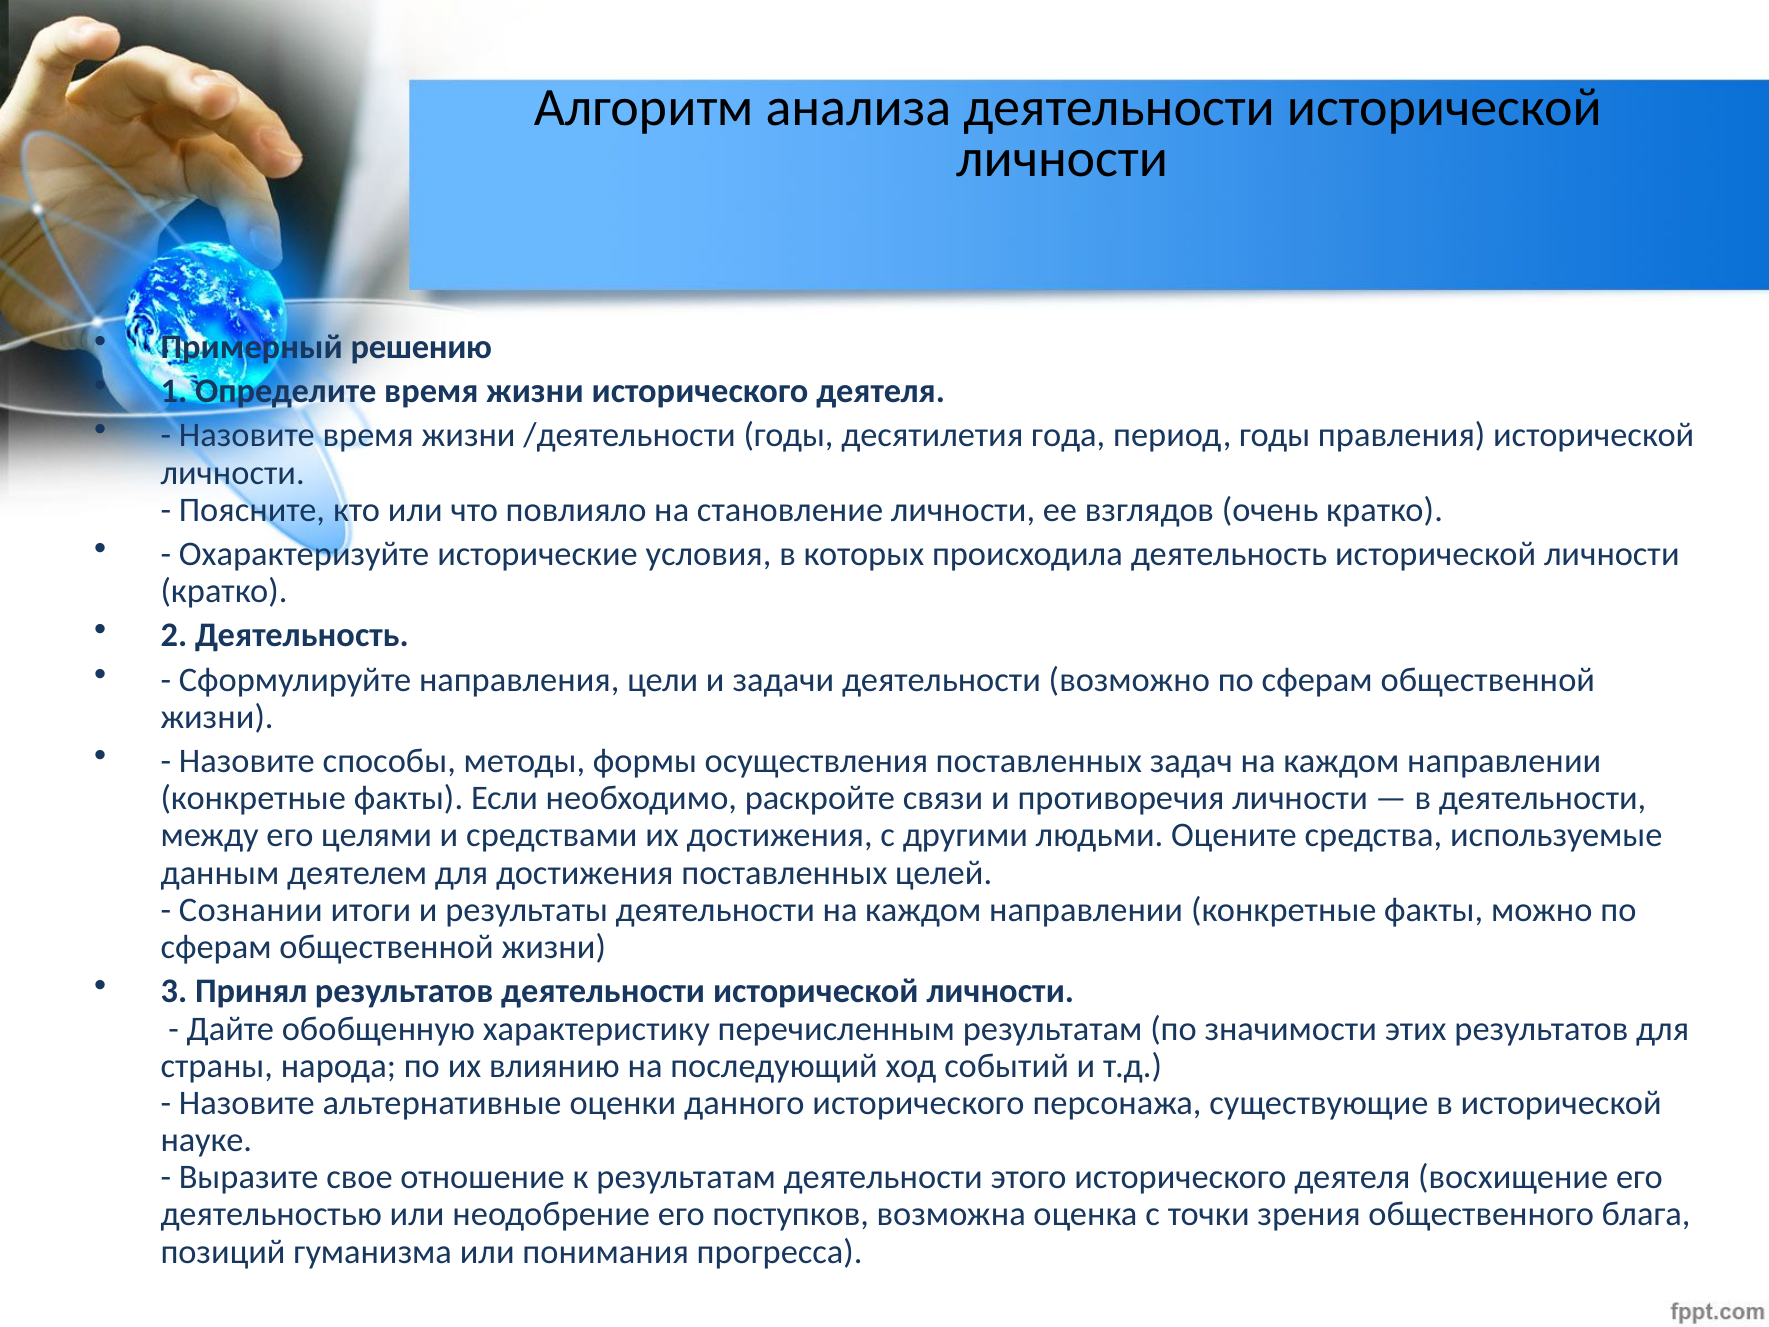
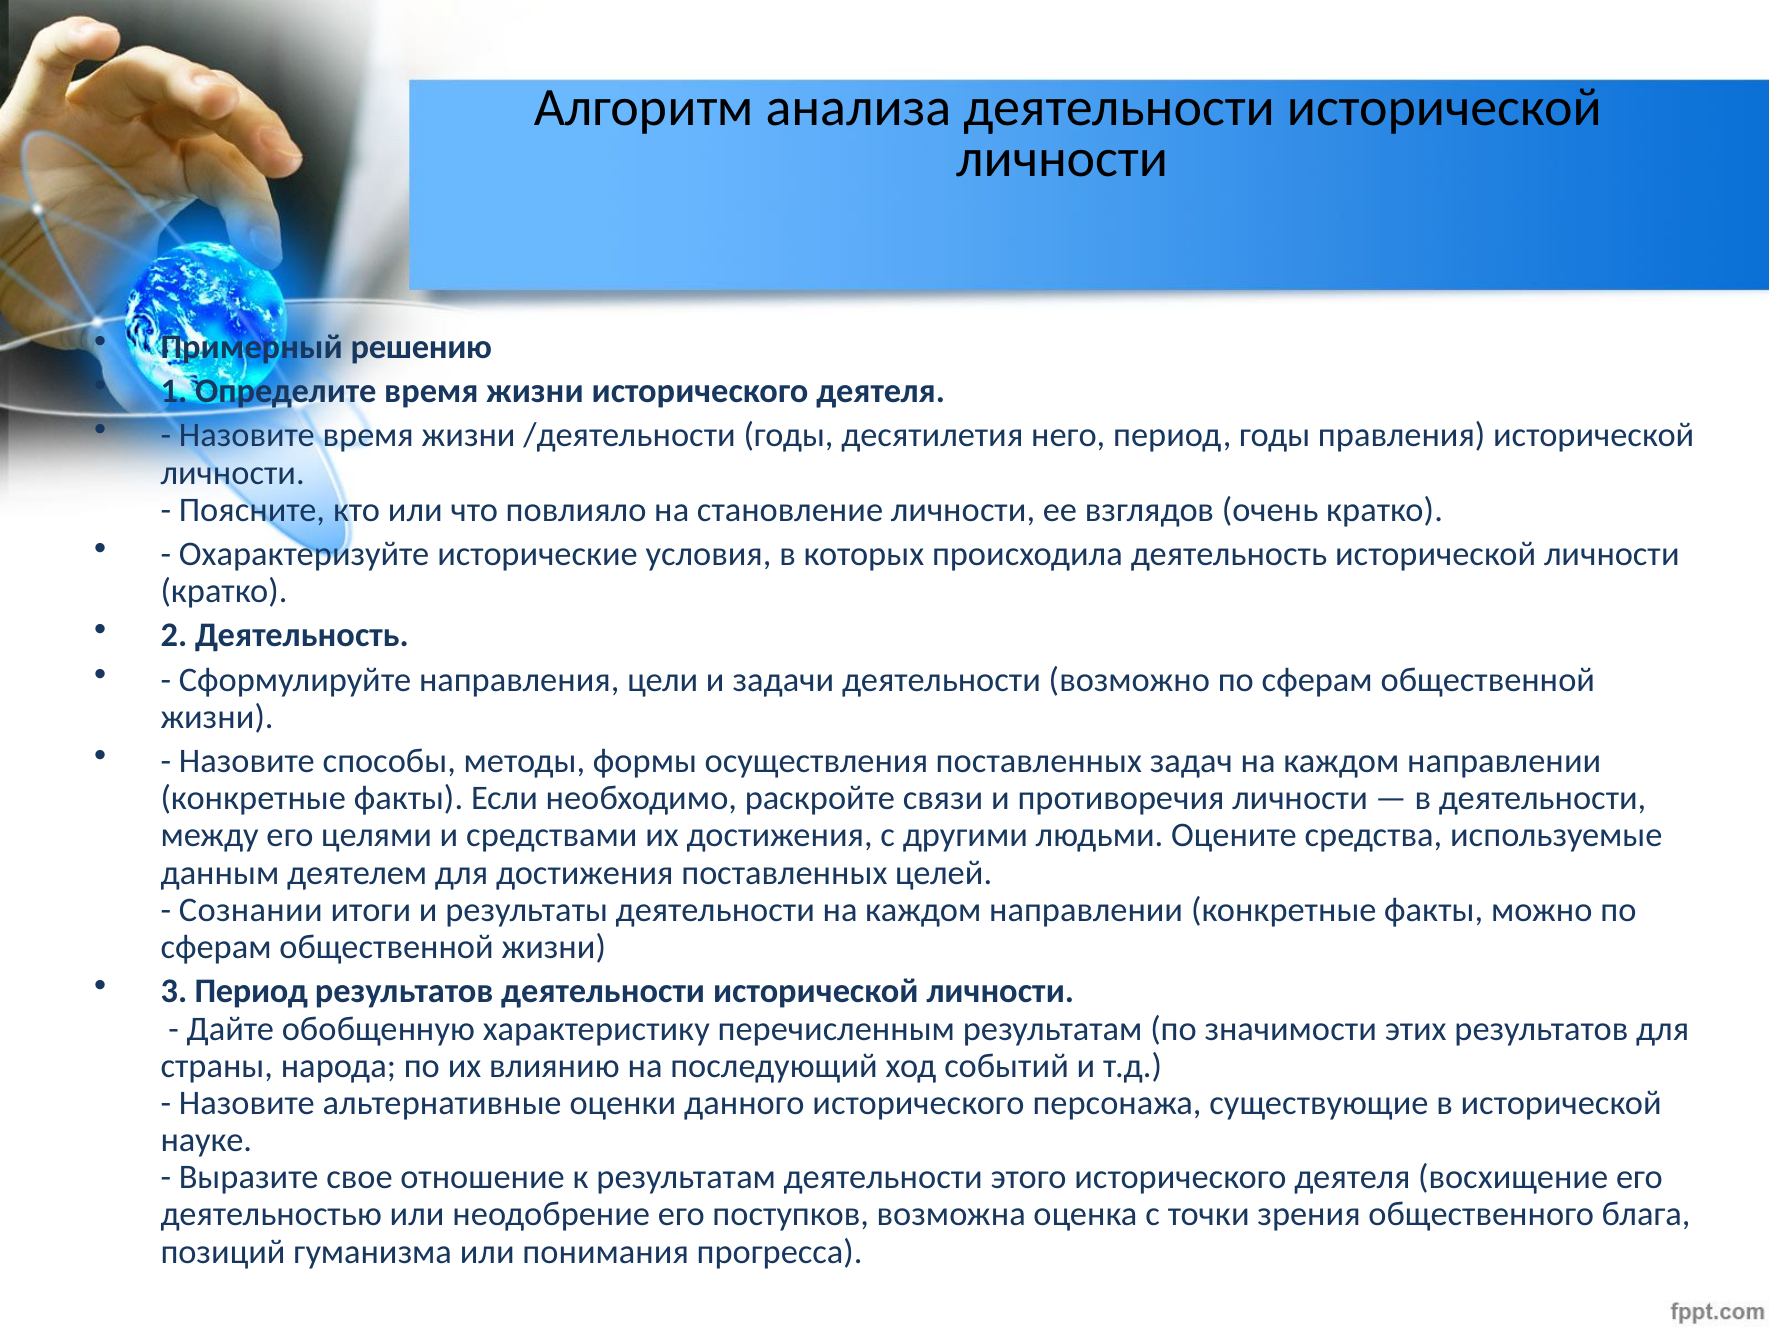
года: года -> него
3 Принял: Принял -> Период
